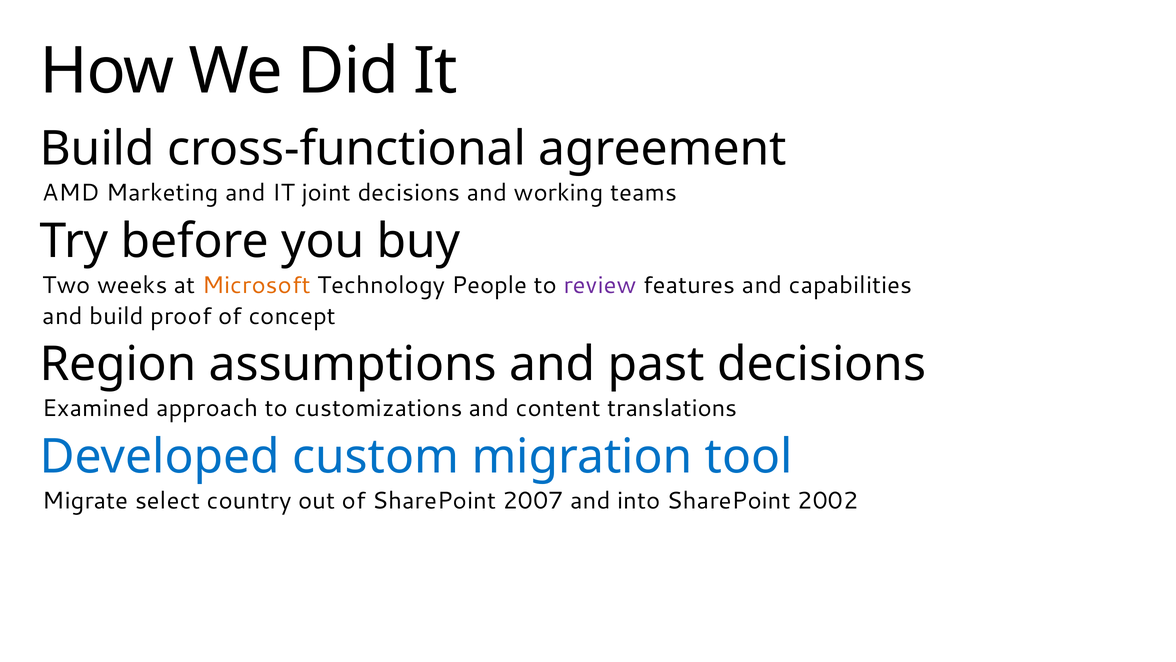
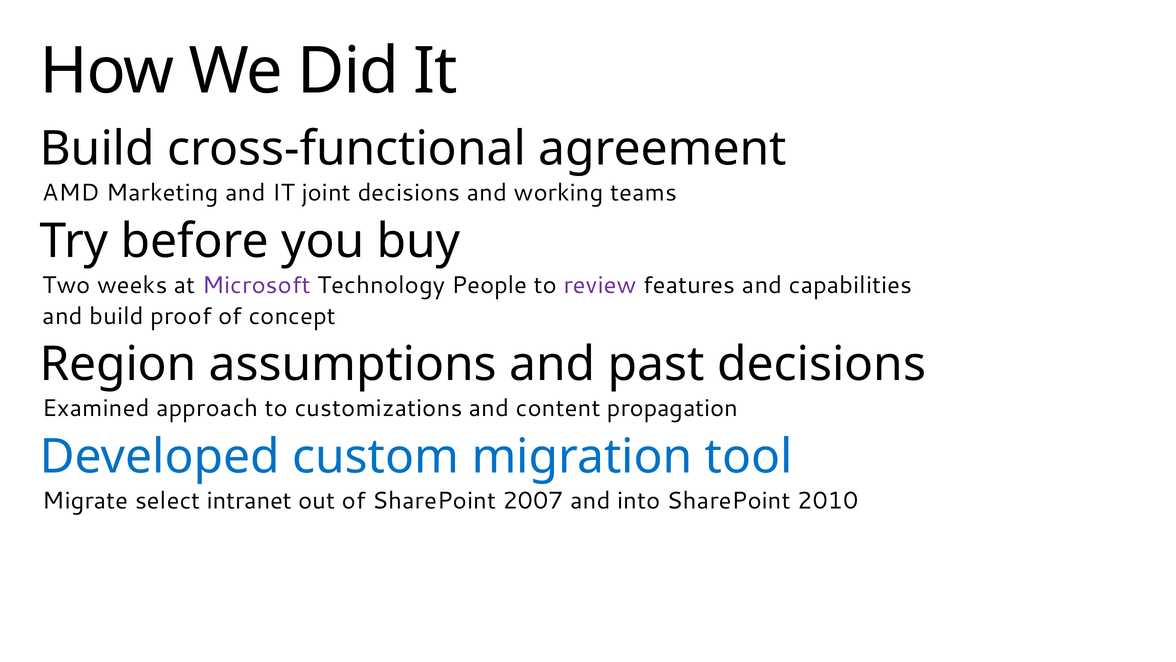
Microsoft colour: orange -> purple
translations: translations -> propagation
country: country -> intranet
2002: 2002 -> 2010
